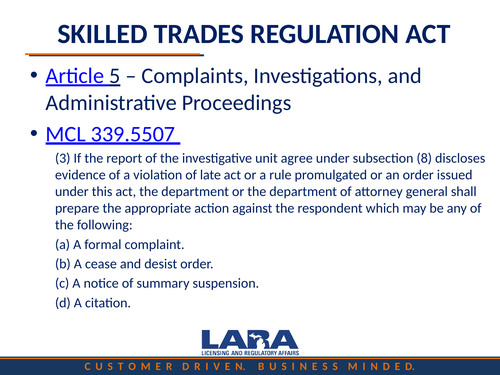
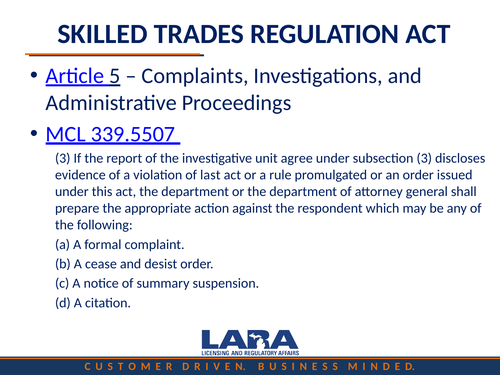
subsection 8: 8 -> 3
late: late -> last
